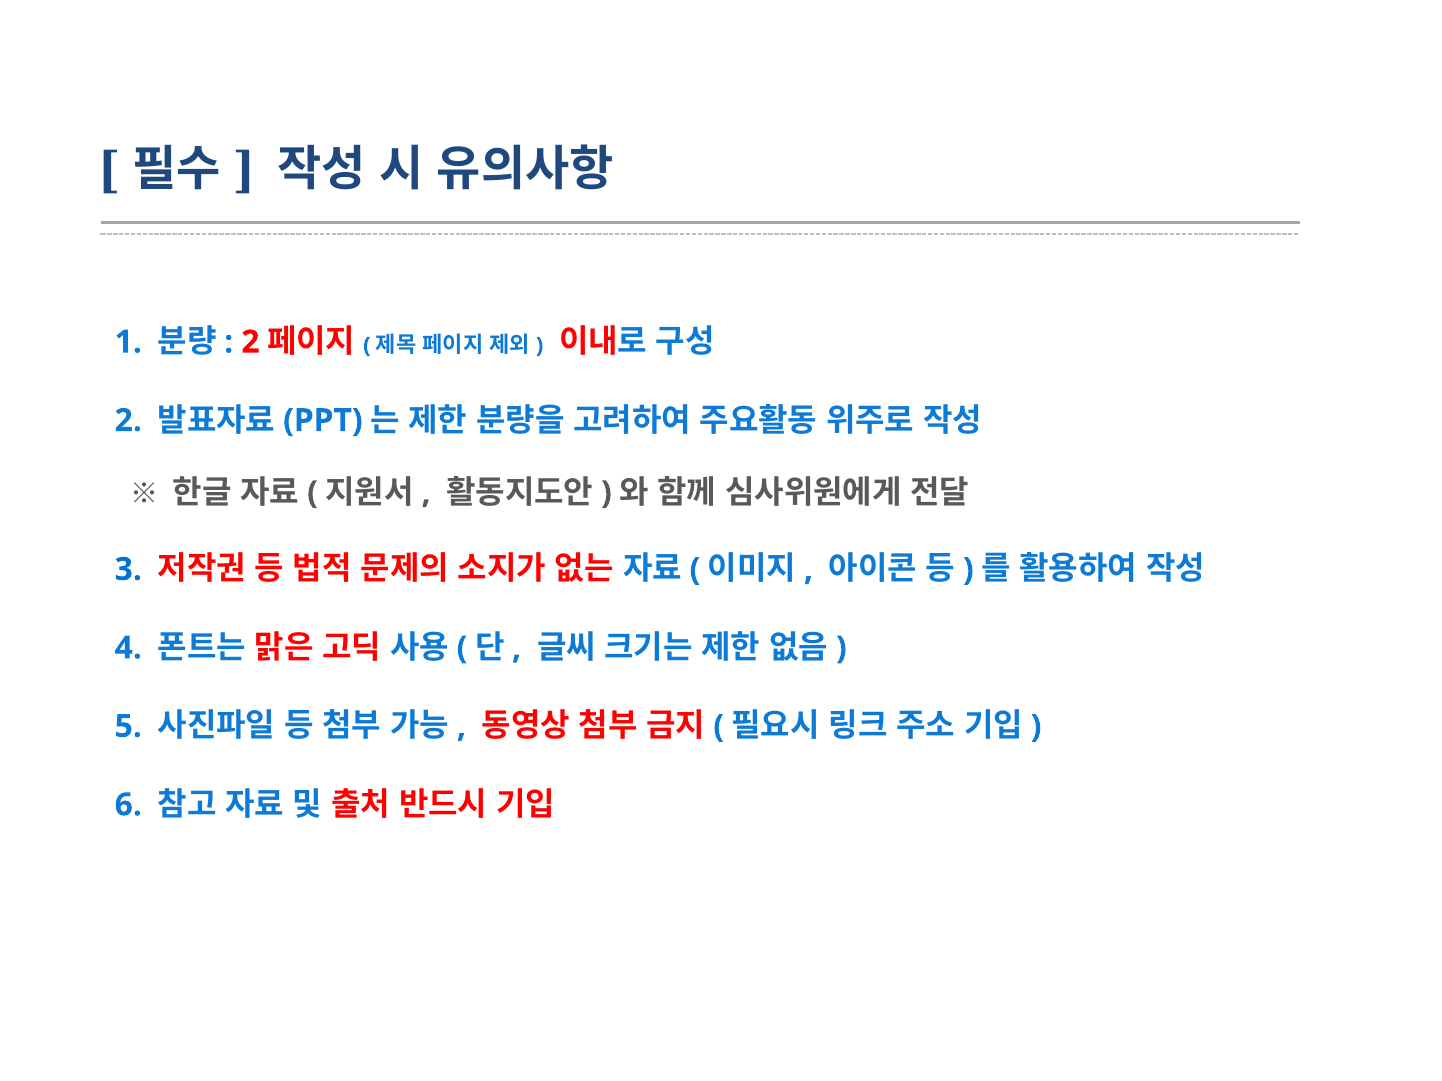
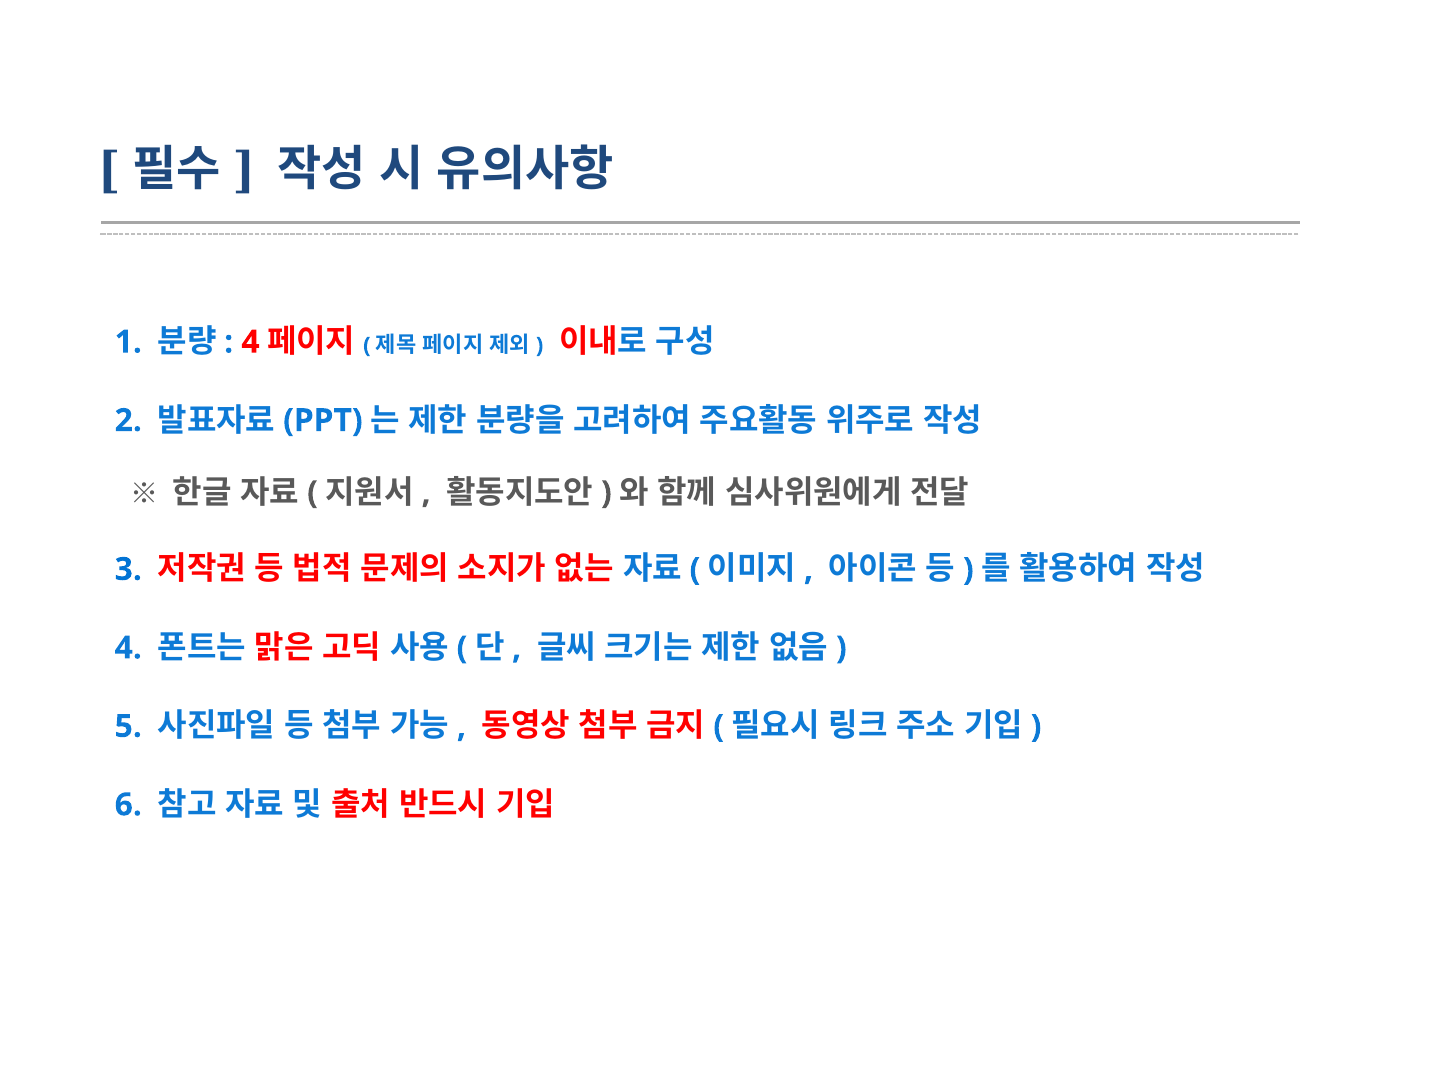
2 at (250, 342): 2 -> 4
